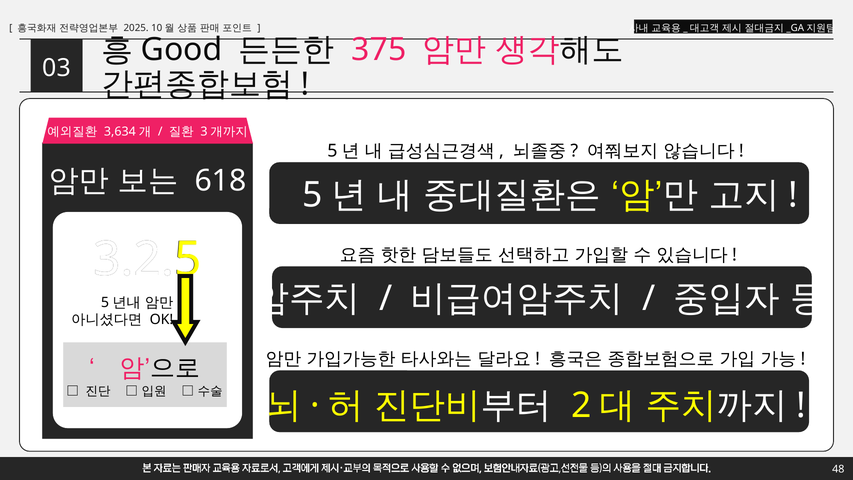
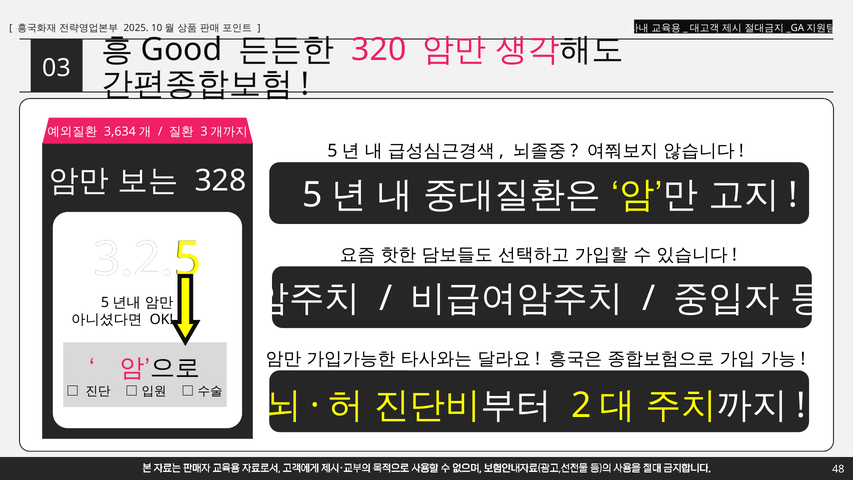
375: 375 -> 320
618: 618 -> 328
